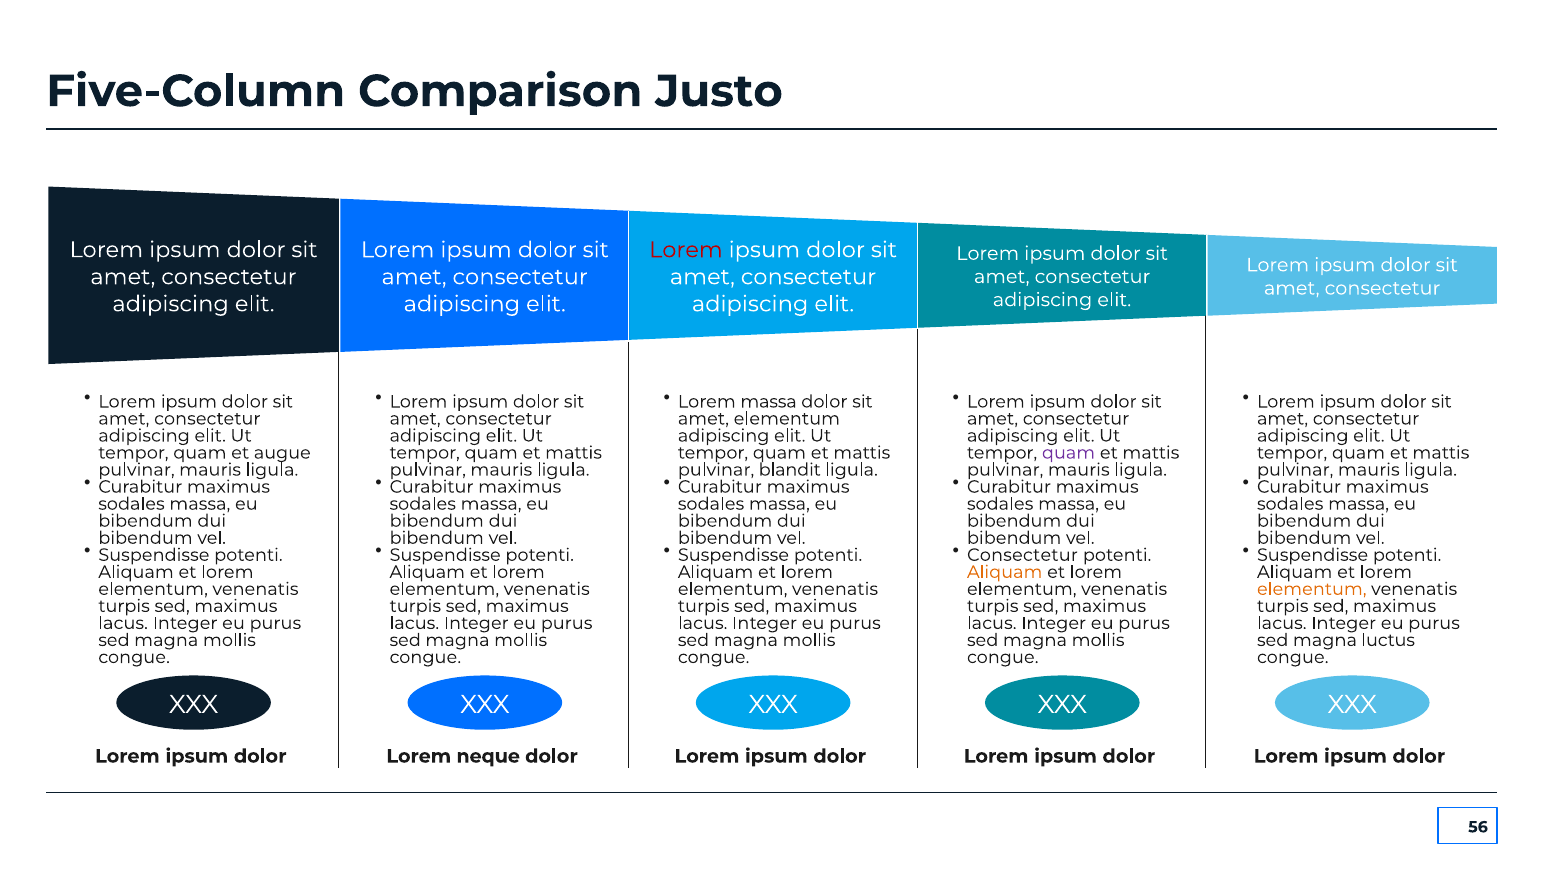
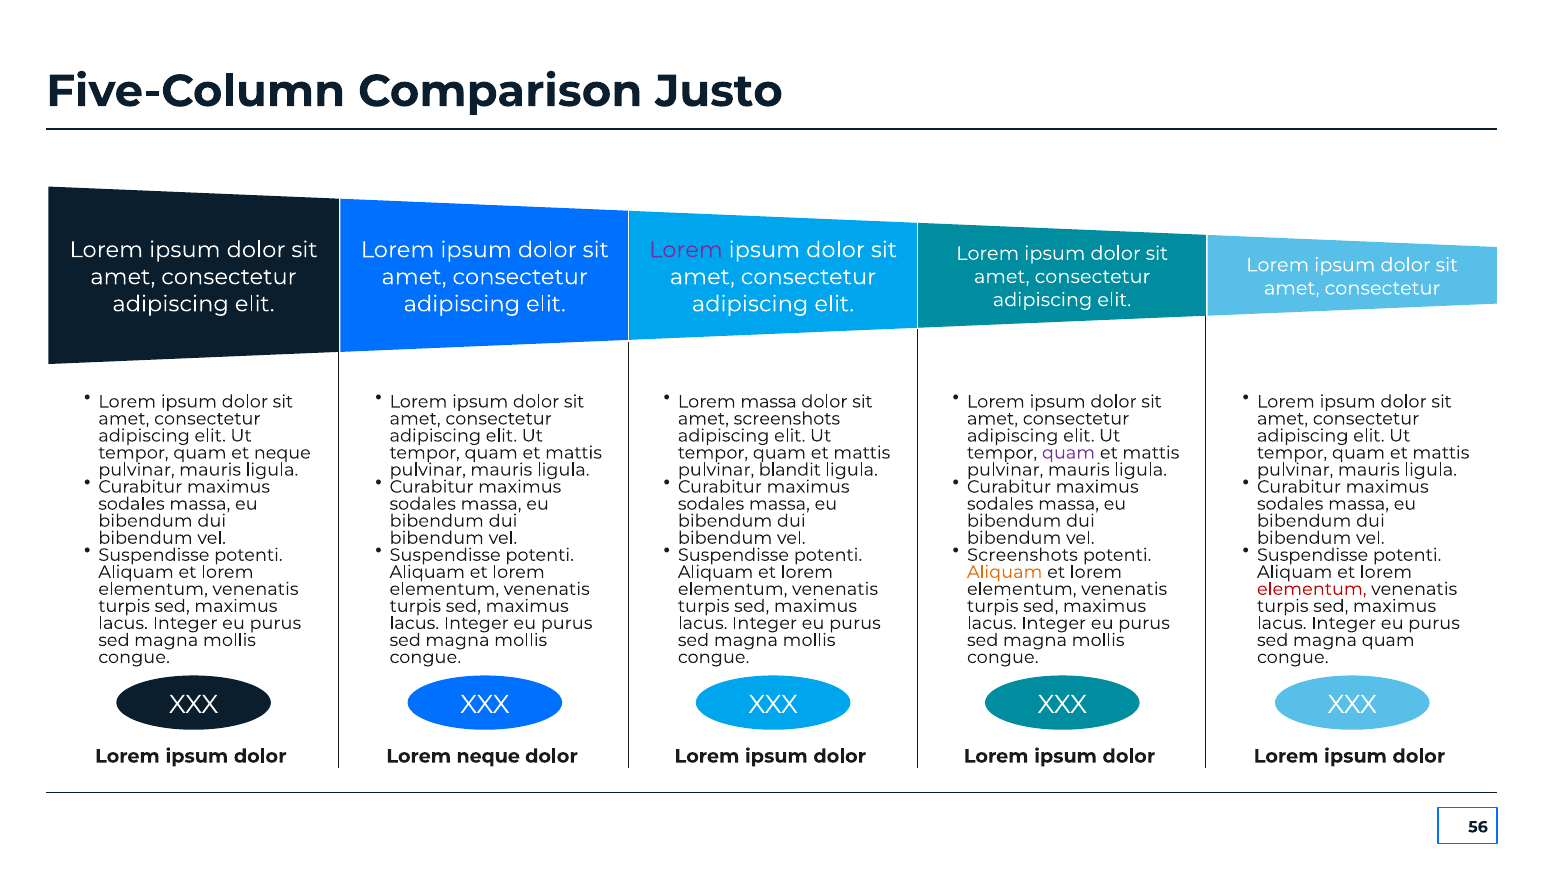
Lorem at (686, 250) colour: red -> purple
amet elementum: elementum -> screenshots
et augue: augue -> neque
Consectetur at (1022, 555): Consectetur -> Screenshots
elementum at (1312, 589) colour: orange -> red
magna luctus: luctus -> quam
